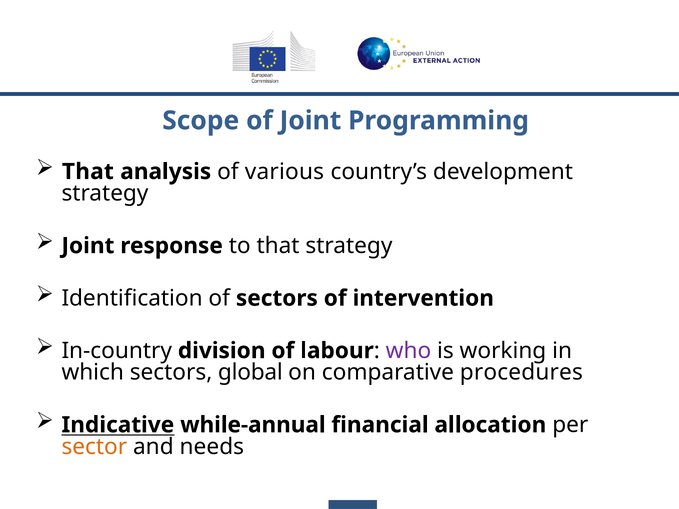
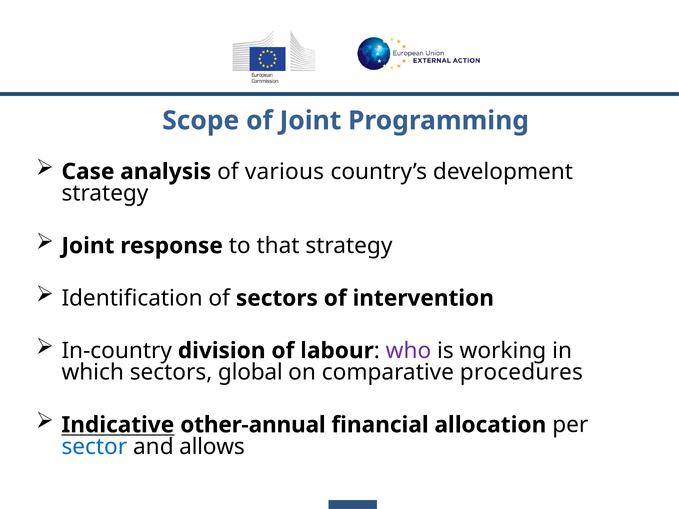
That at (88, 172): That -> Case
while-annual: while-annual -> other-annual
sector colour: orange -> blue
needs: needs -> allows
